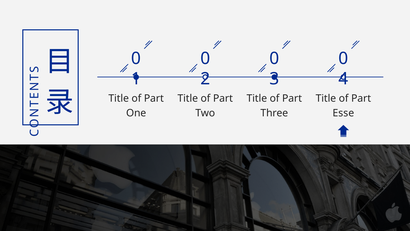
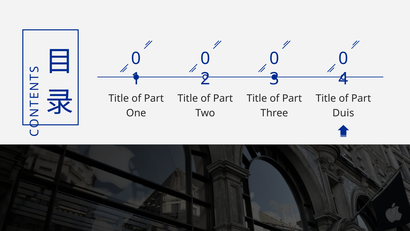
Esse: Esse -> Duis
